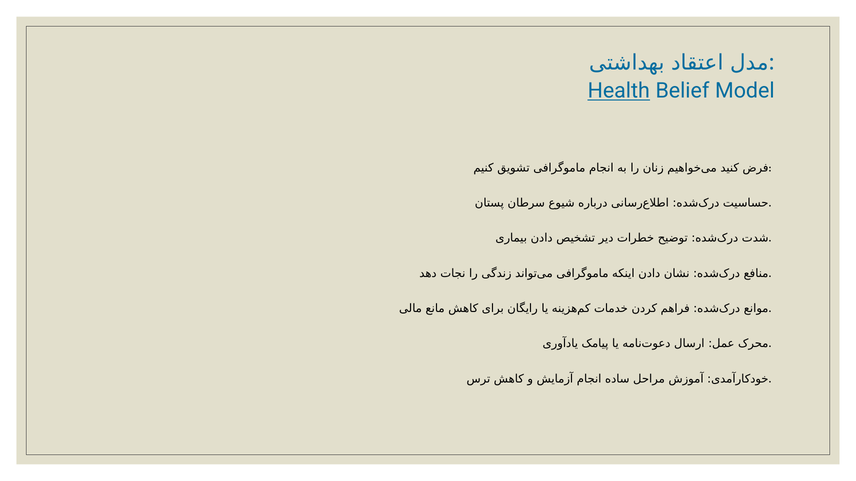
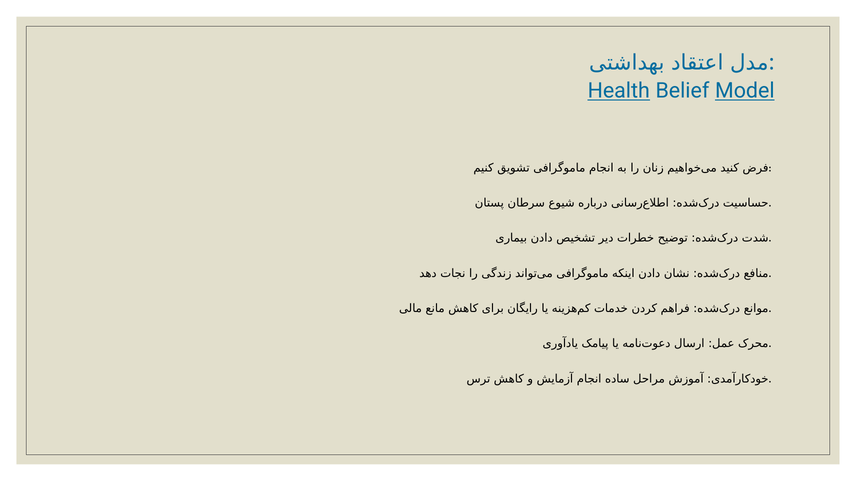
Model underline: none -> present
